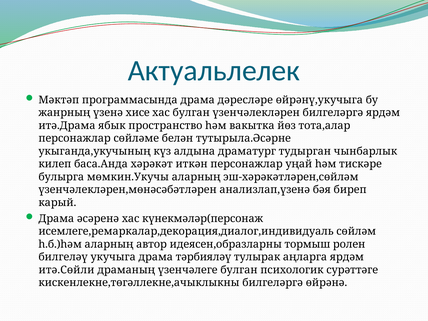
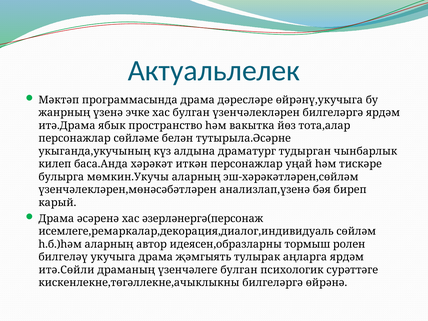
хисе: хисе -> эчке
күнекмәләр(персонаж: күнекмәләр(персонаж -> әзерләнергә(персонаж
тәрбияләү: тәрбияләү -> җәмгыять
